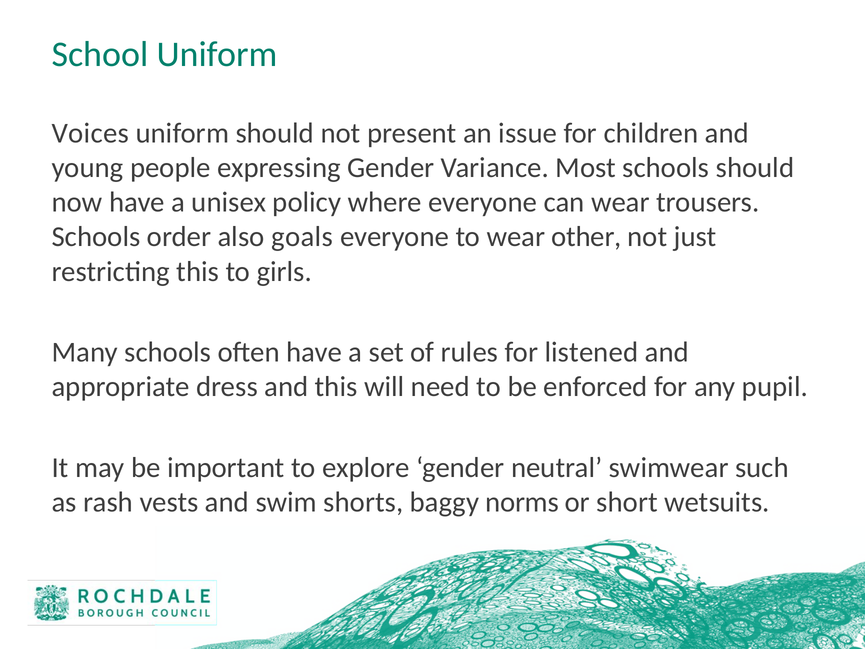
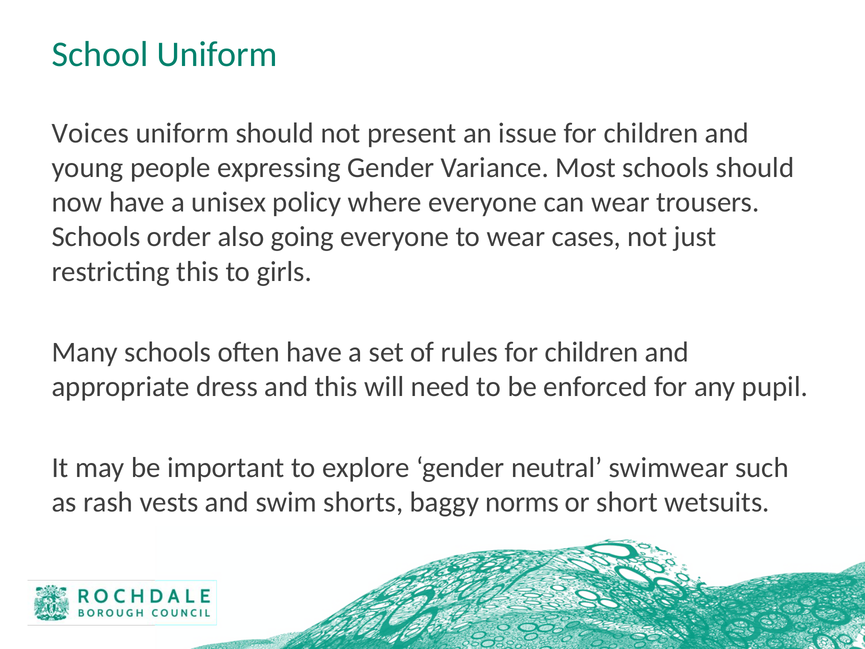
goals: goals -> going
other: other -> cases
rules for listened: listened -> children
